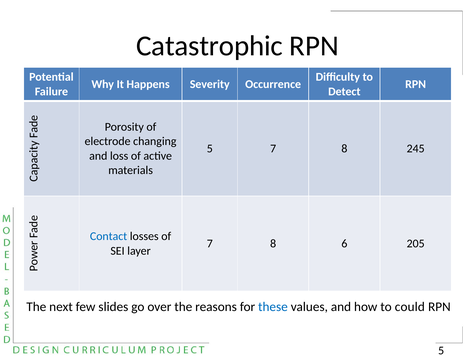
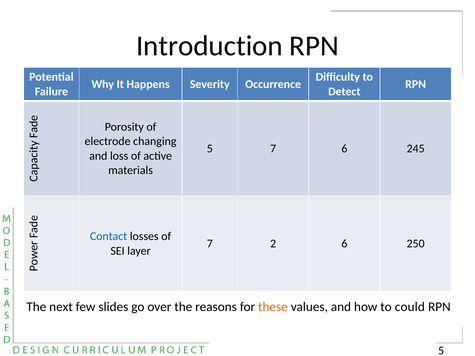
Catastrophic: Catastrophic -> Introduction
5 7 8: 8 -> 6
8 at (273, 244): 8 -> 2
205: 205 -> 250
these colour: blue -> orange
